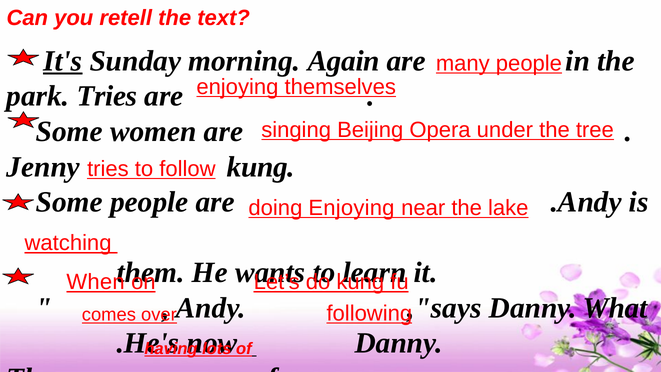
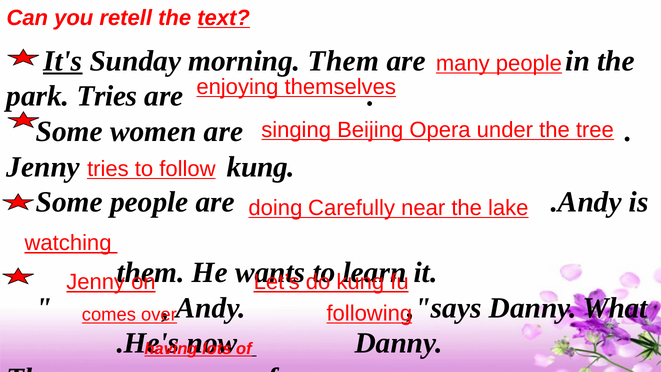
text underline: none -> present
morning Again: Again -> Them
doing Enjoying: Enjoying -> Carefully
When at (96, 282): When -> Jenny
